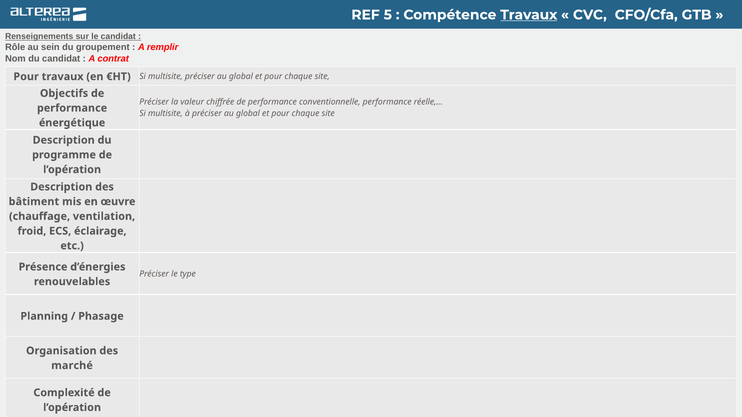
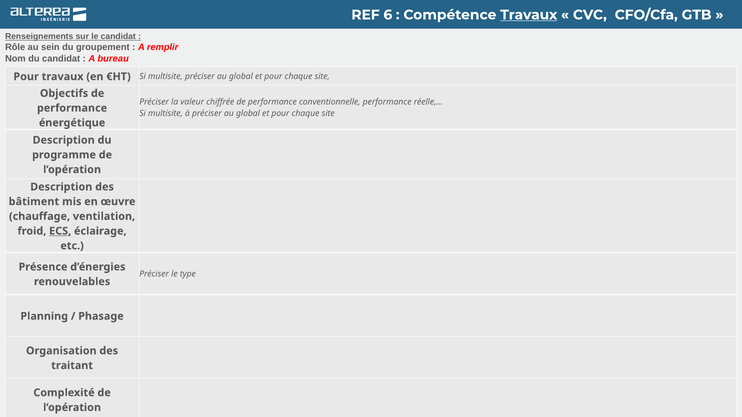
5: 5 -> 6
contrat: contrat -> bureau
ECS underline: none -> present
marché: marché -> traitant
